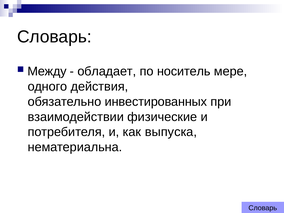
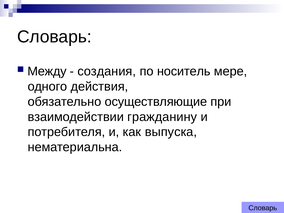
обладает: обладает -> создания
инвестированных: инвестированных -> осуществляющие
физические: физические -> гражданину
